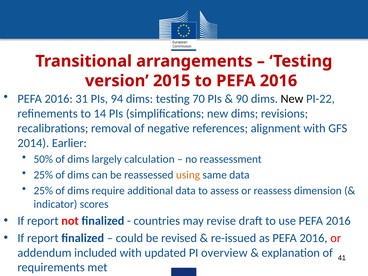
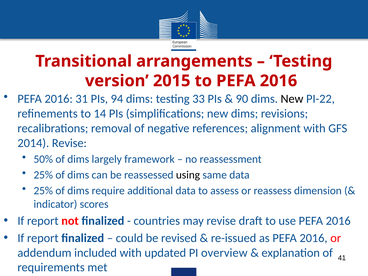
70: 70 -> 33
2014 Earlier: Earlier -> Revise
calculation: calculation -> framework
using colour: orange -> black
